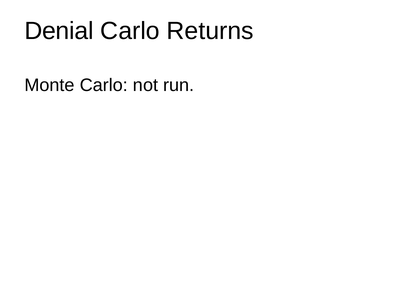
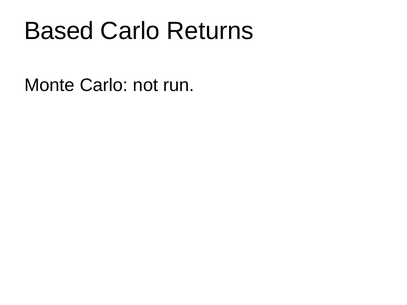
Denial: Denial -> Based
